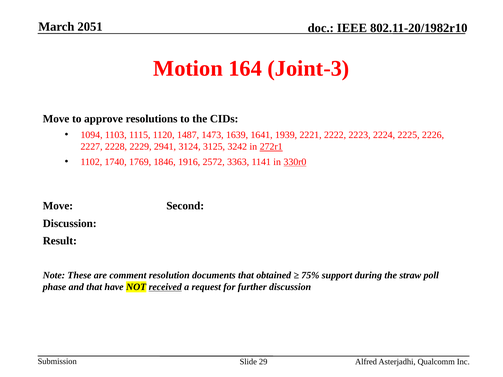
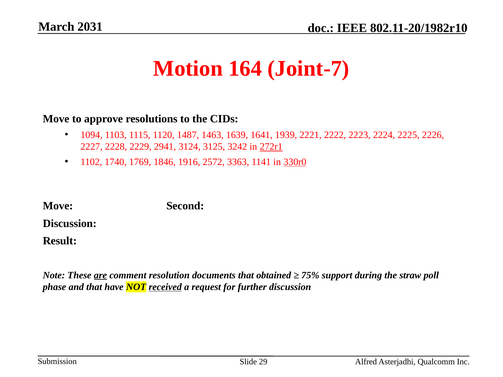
2051: 2051 -> 2031
Joint-3: Joint-3 -> Joint-7
1473: 1473 -> 1463
are underline: none -> present
